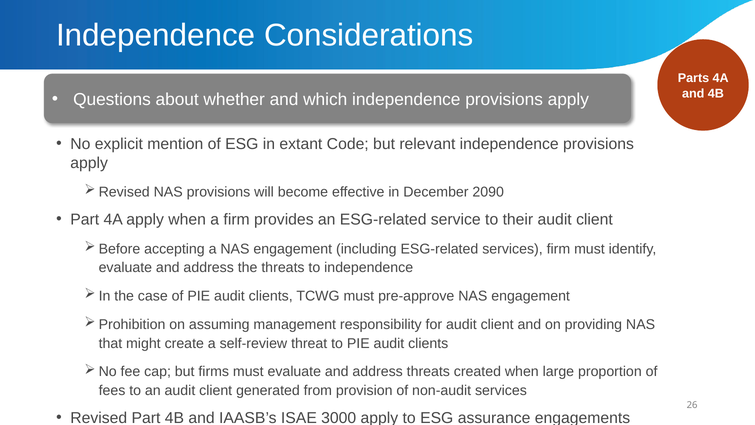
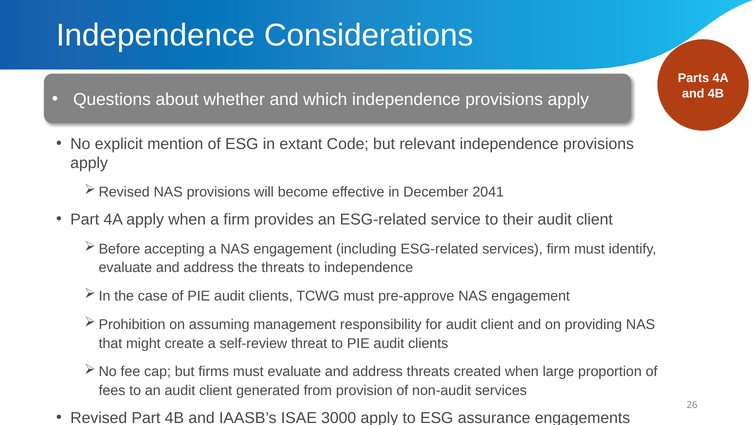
2090: 2090 -> 2041
